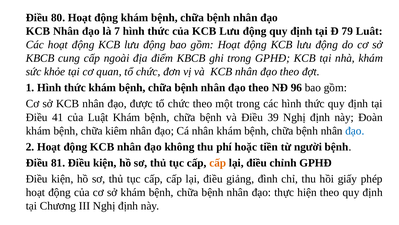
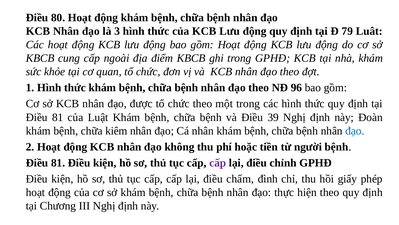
7: 7 -> 3
41 at (58, 117): 41 -> 81
cấp at (218, 162) colour: orange -> purple
giảng: giảng -> chấm
